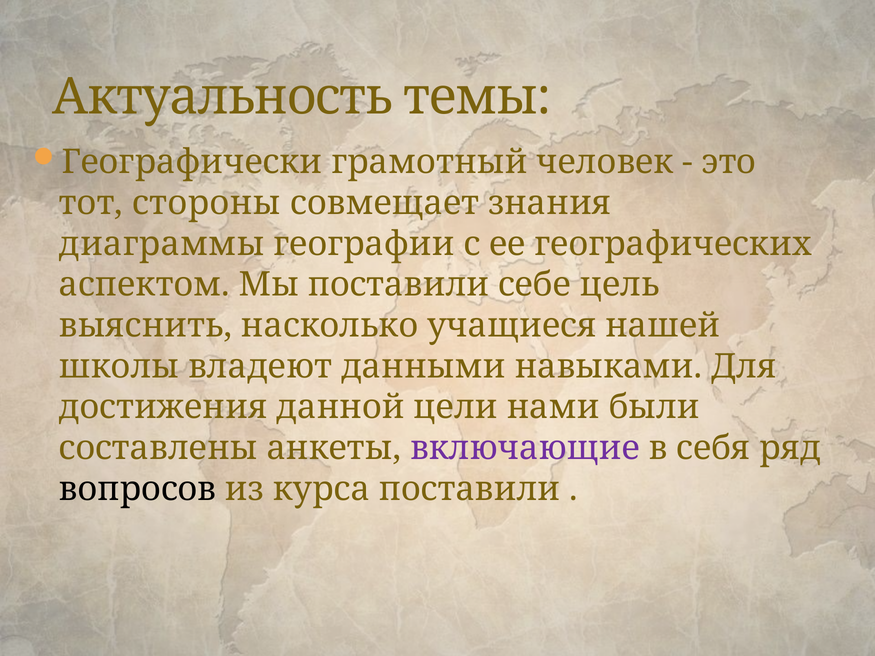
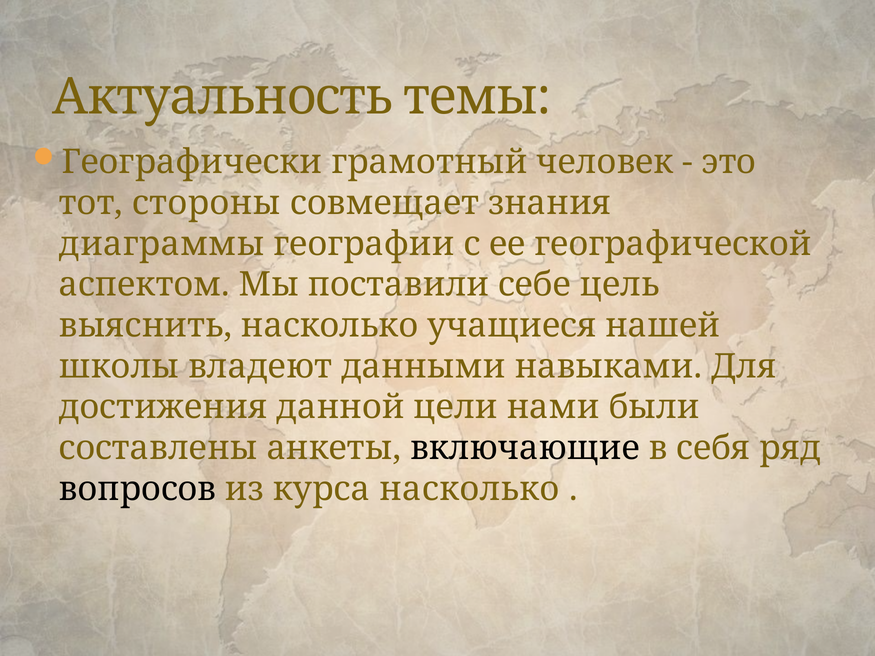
географических: географических -> географической
включающие colour: purple -> black
курса поставили: поставили -> насколько
